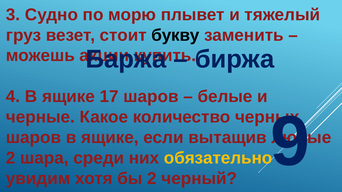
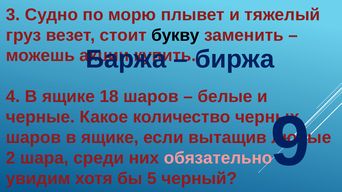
17: 17 -> 18
обязательно colour: yellow -> pink
бы 2: 2 -> 5
